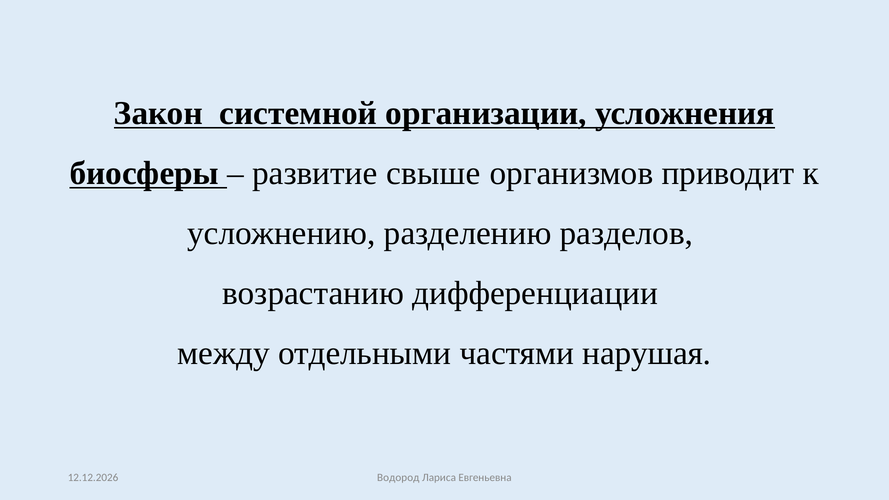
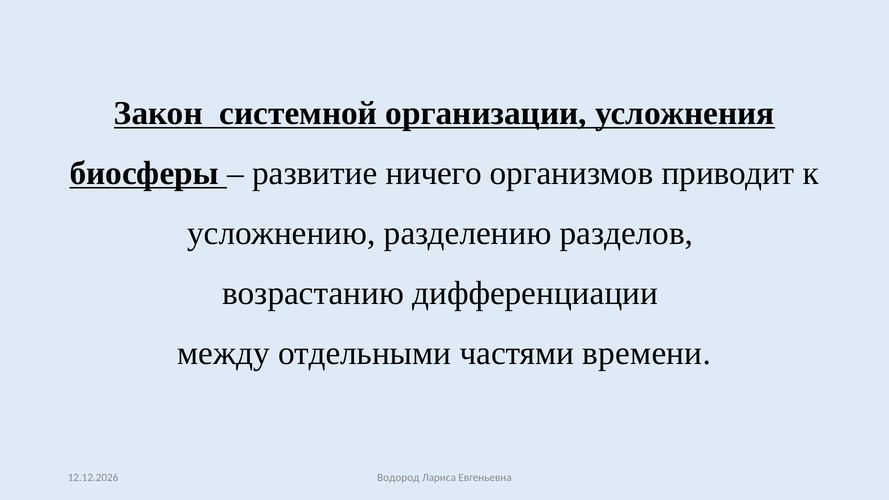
свыше: свыше -> ничего
нарушая: нарушая -> времени
